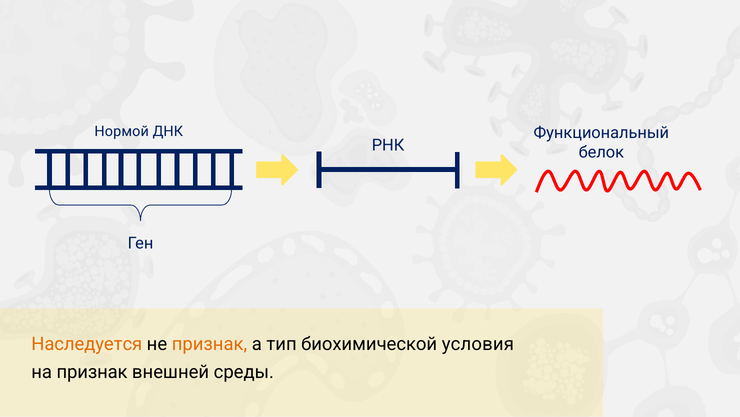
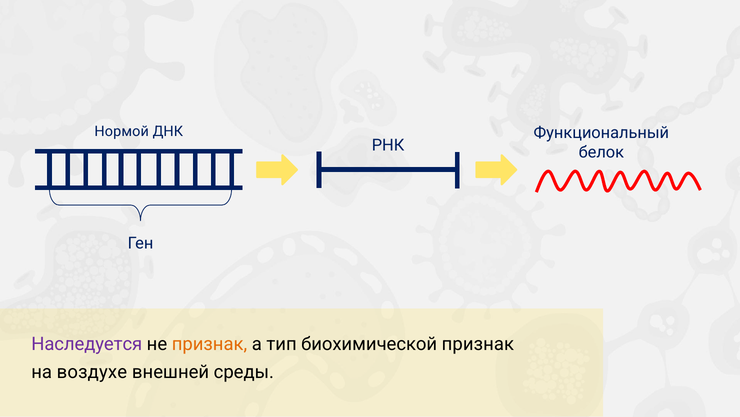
Наследуется colour: orange -> purple
биохимической условия: условия -> признак
на признак: признак -> воздухе
